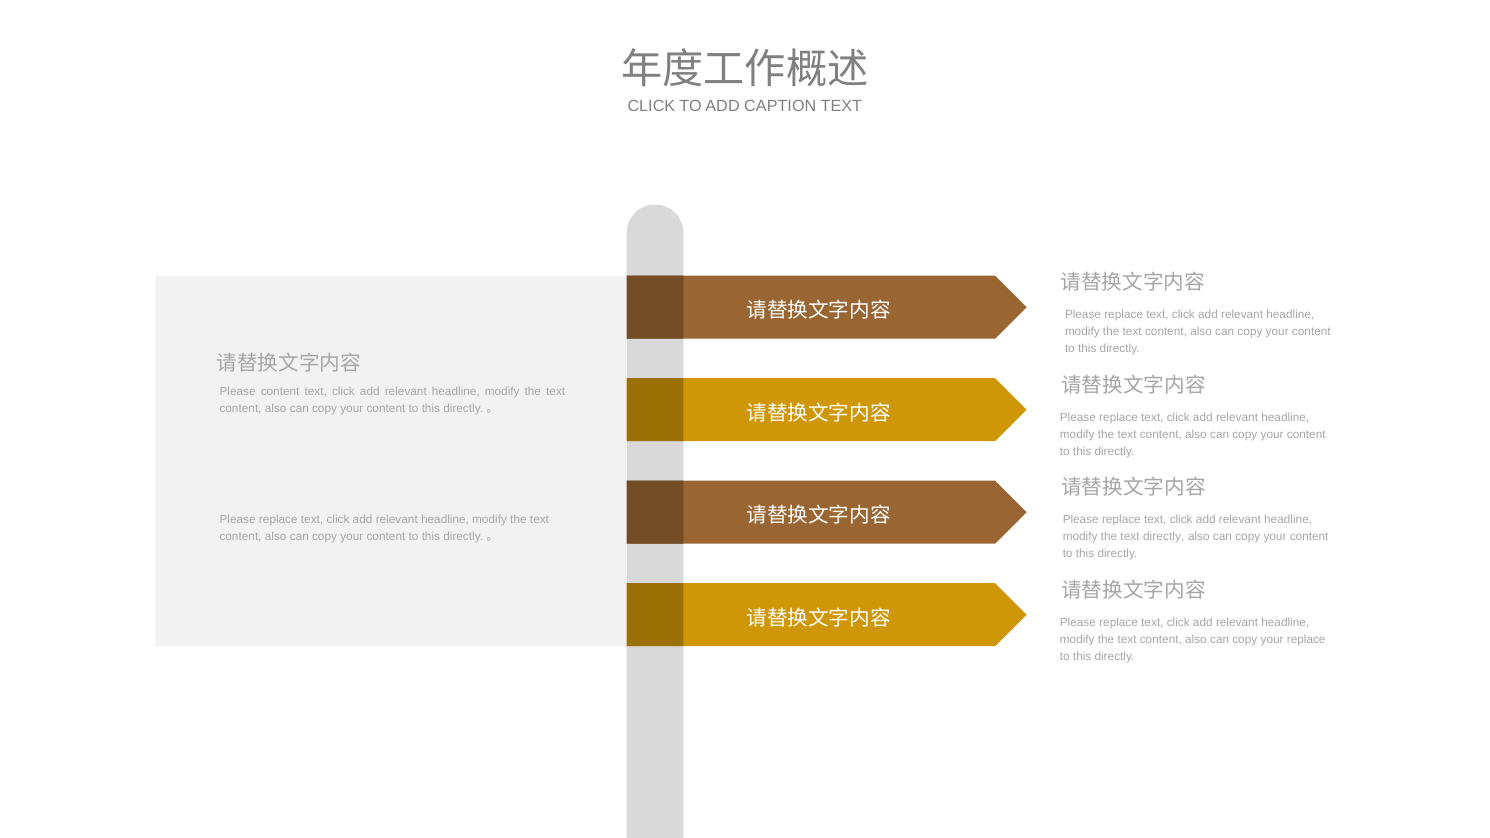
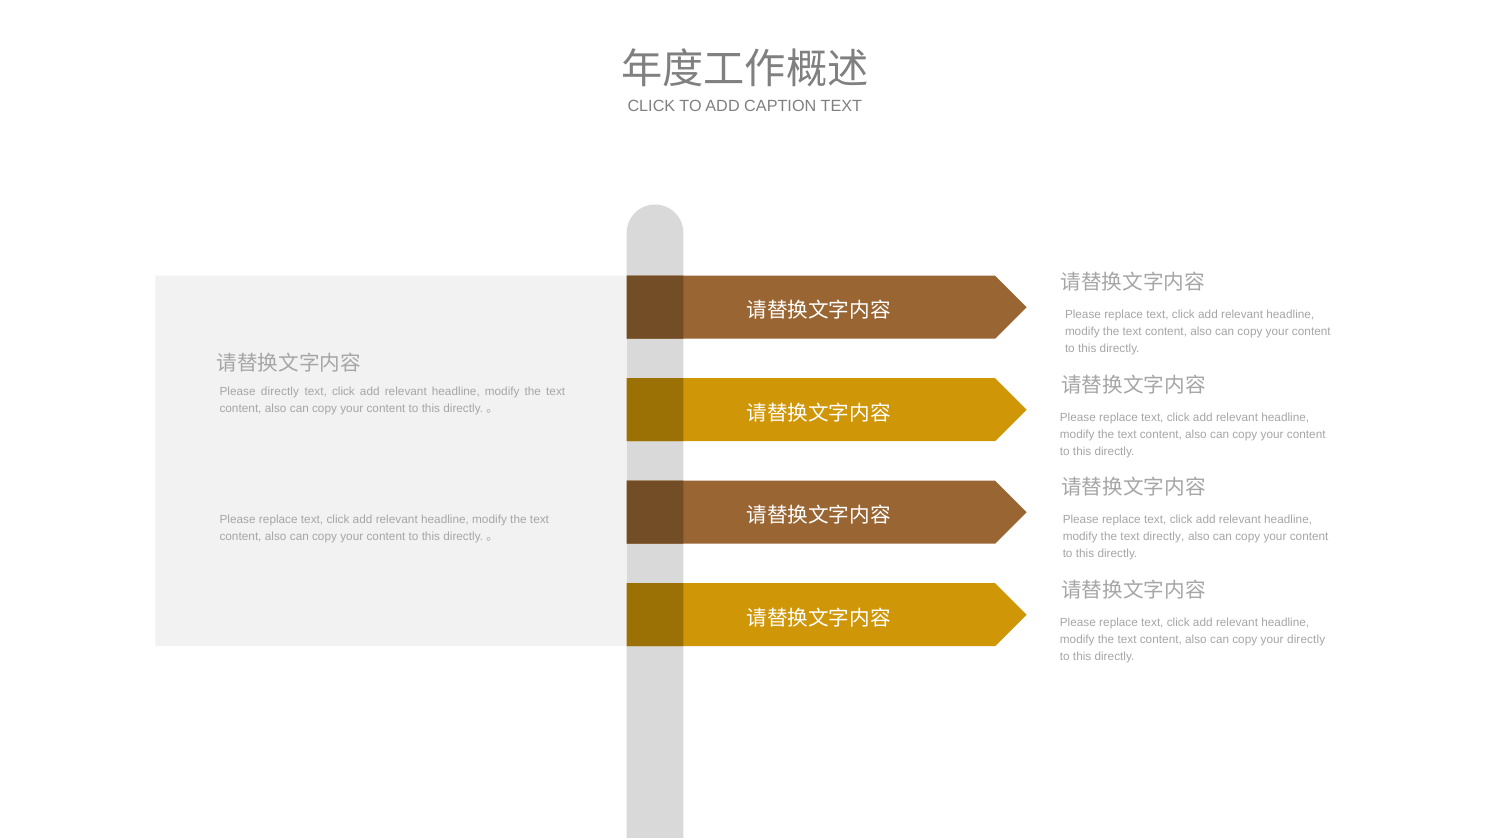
Please content: content -> directly
your replace: replace -> directly
